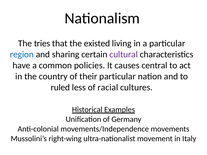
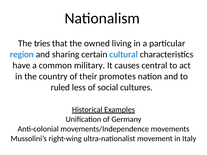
existed: existed -> owned
cultural colour: purple -> blue
policies: policies -> military
their particular: particular -> promotes
racial: racial -> social
